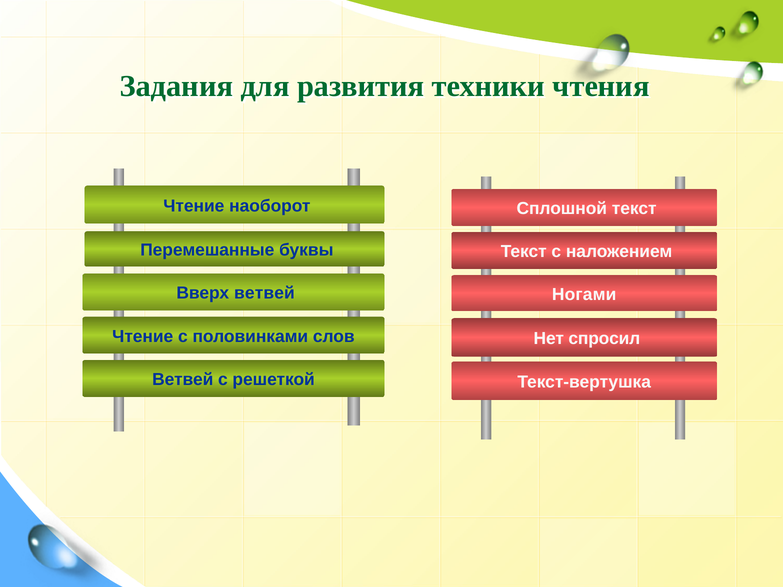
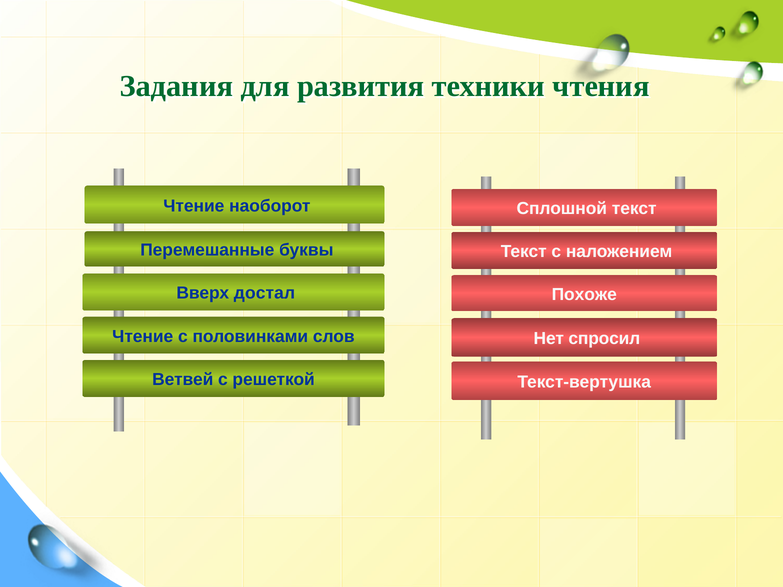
Вверх ветвей: ветвей -> достал
Ногами: Ногами -> Похоже
